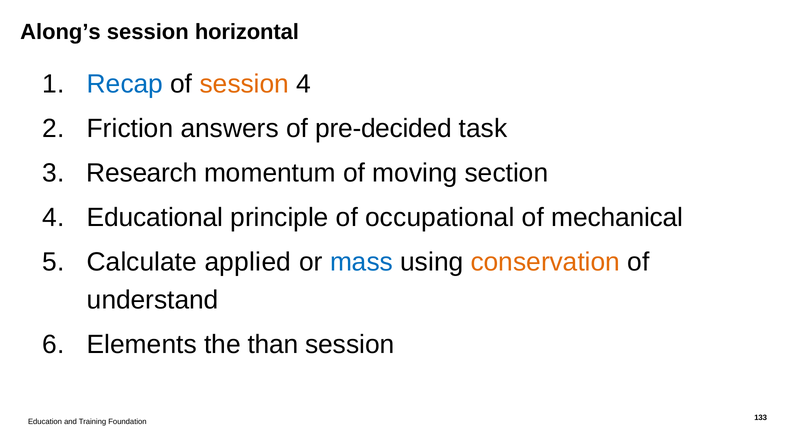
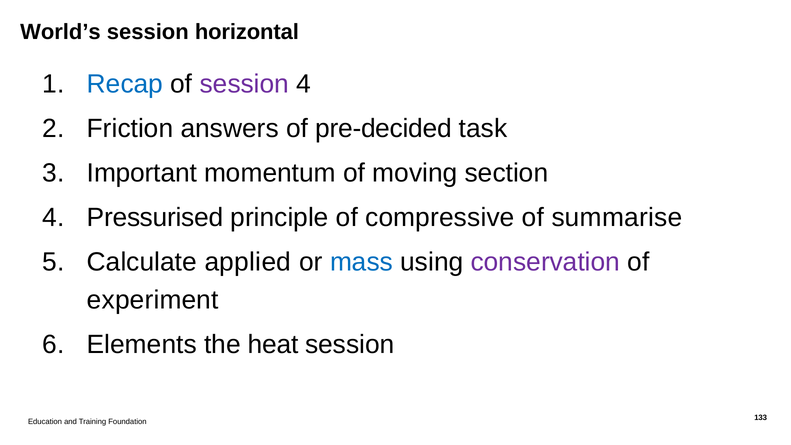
Along’s: Along’s -> World’s
session at (244, 84) colour: orange -> purple
Research: Research -> Important
Educational: Educational -> Pressurised
occupational: occupational -> compressive
mechanical: mechanical -> summarise
conservation colour: orange -> purple
understand: understand -> experiment
than: than -> heat
